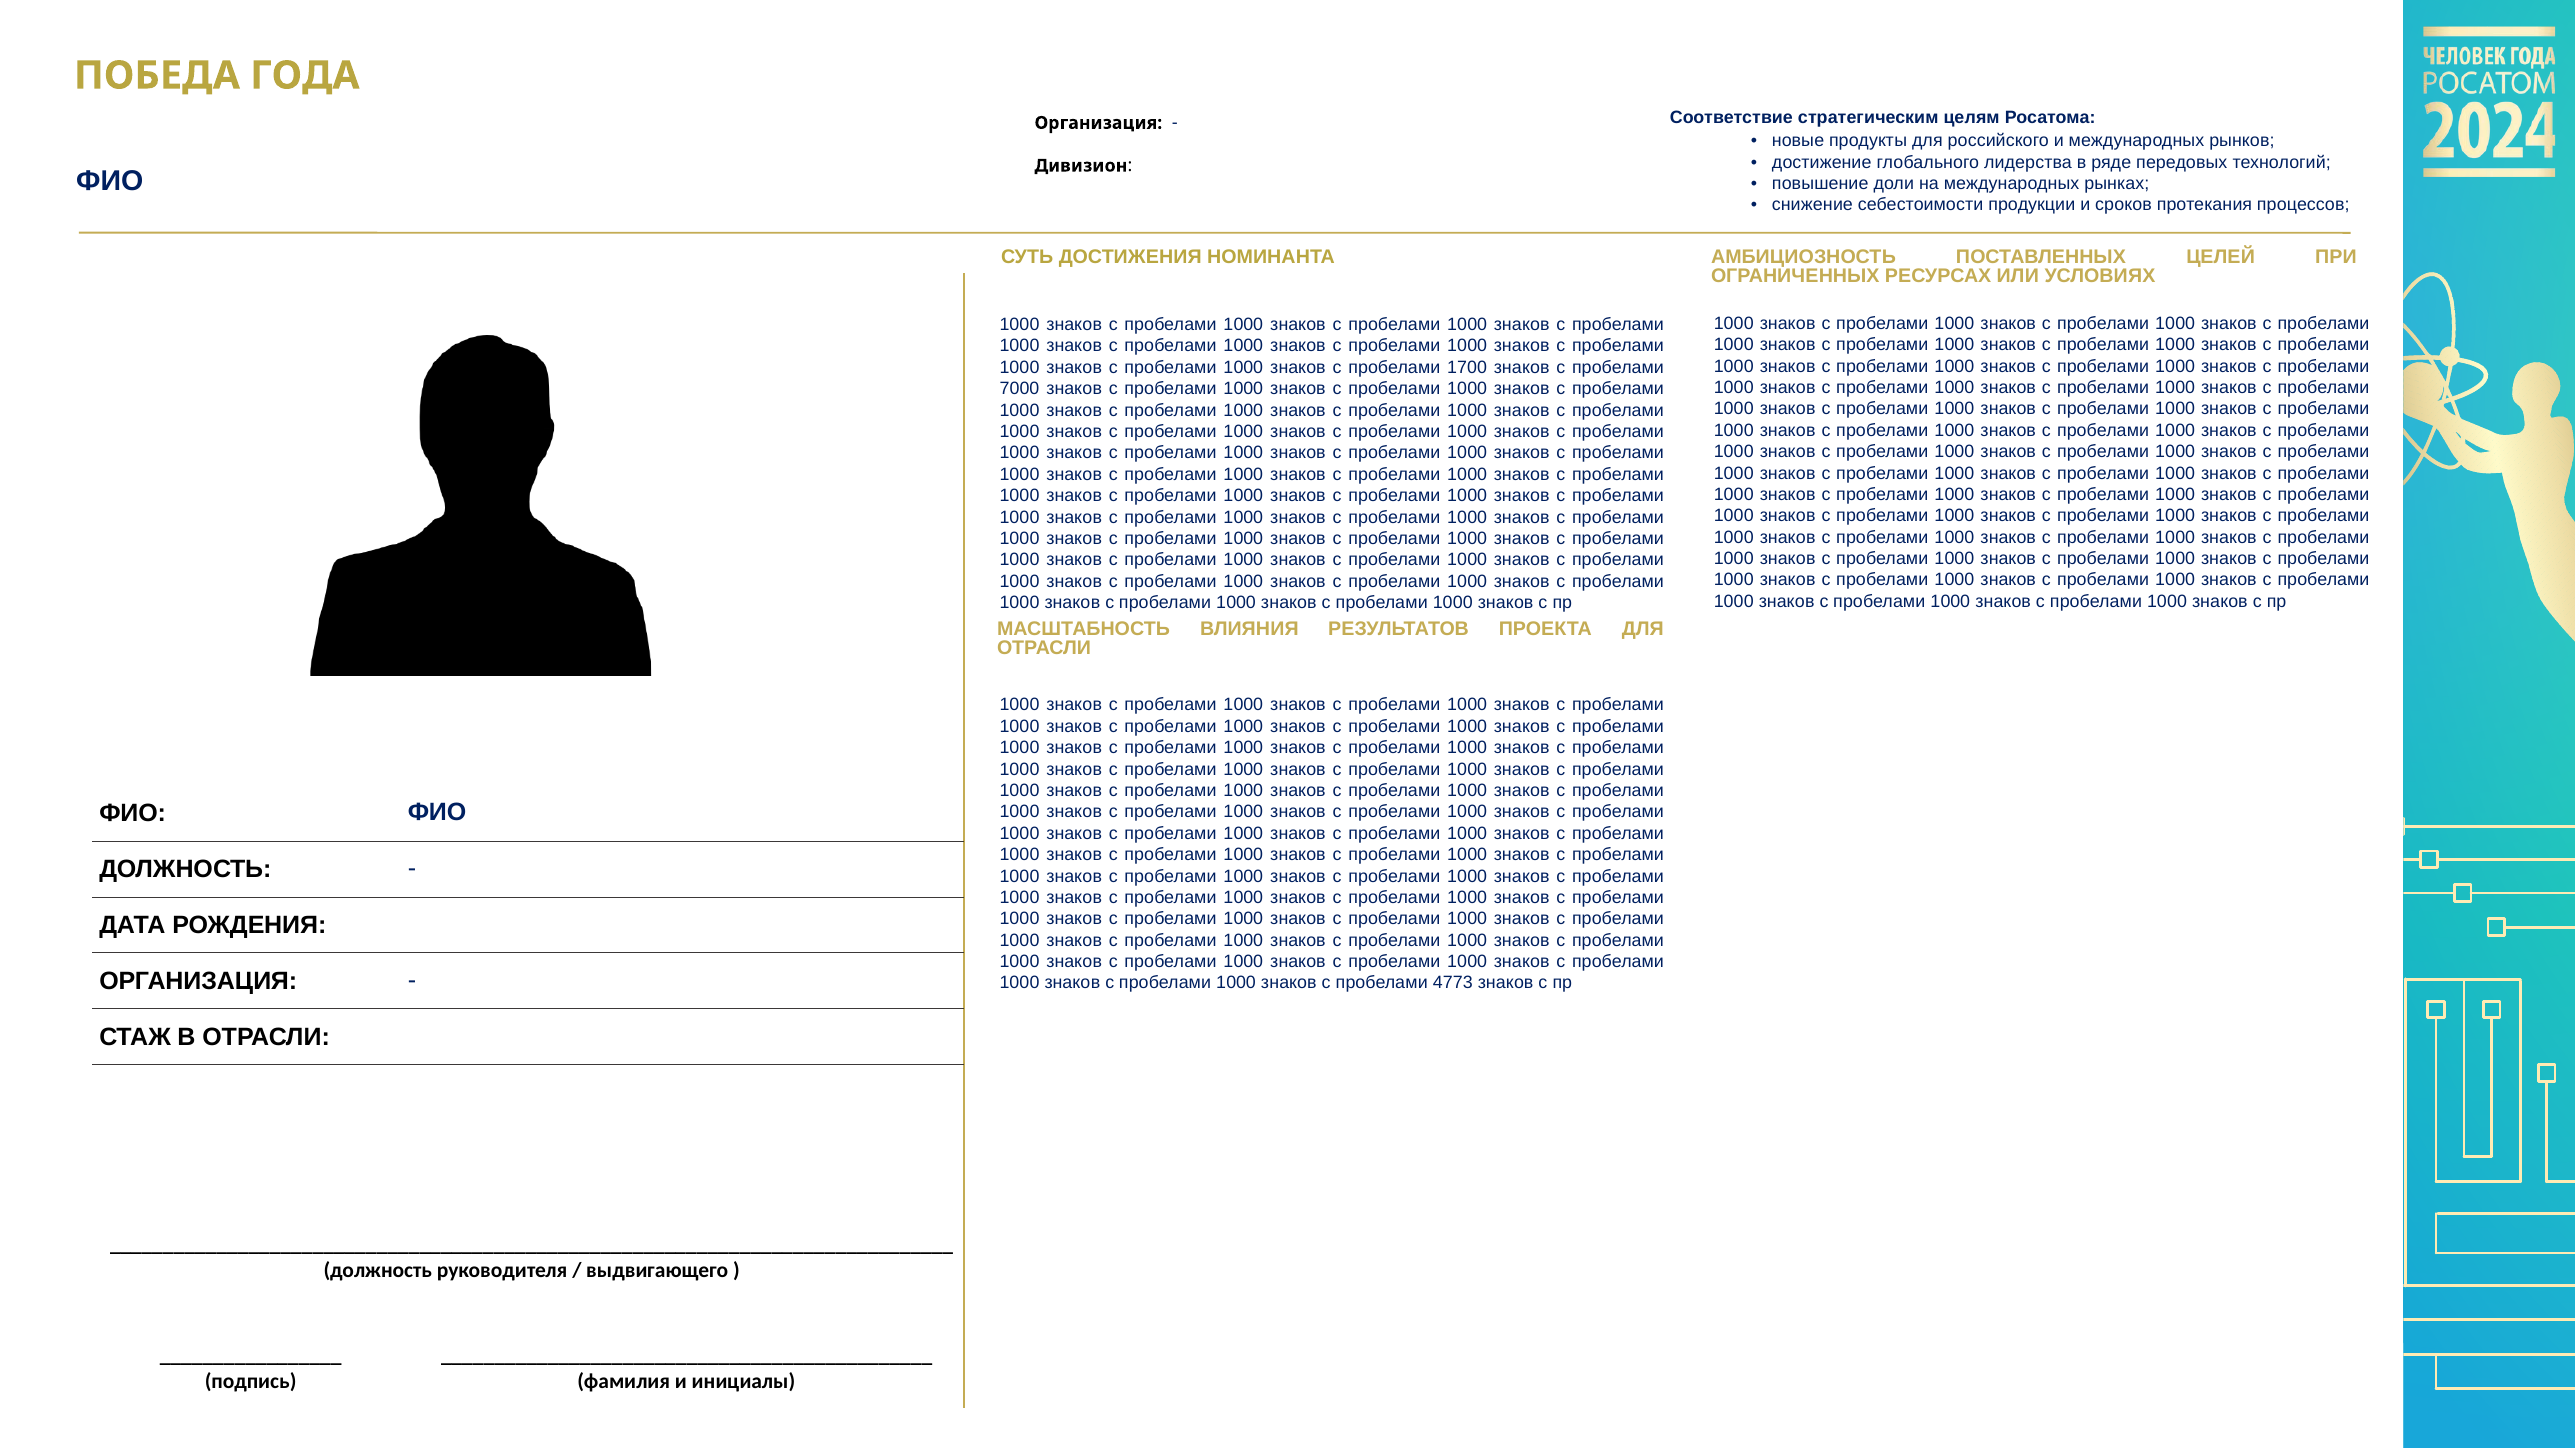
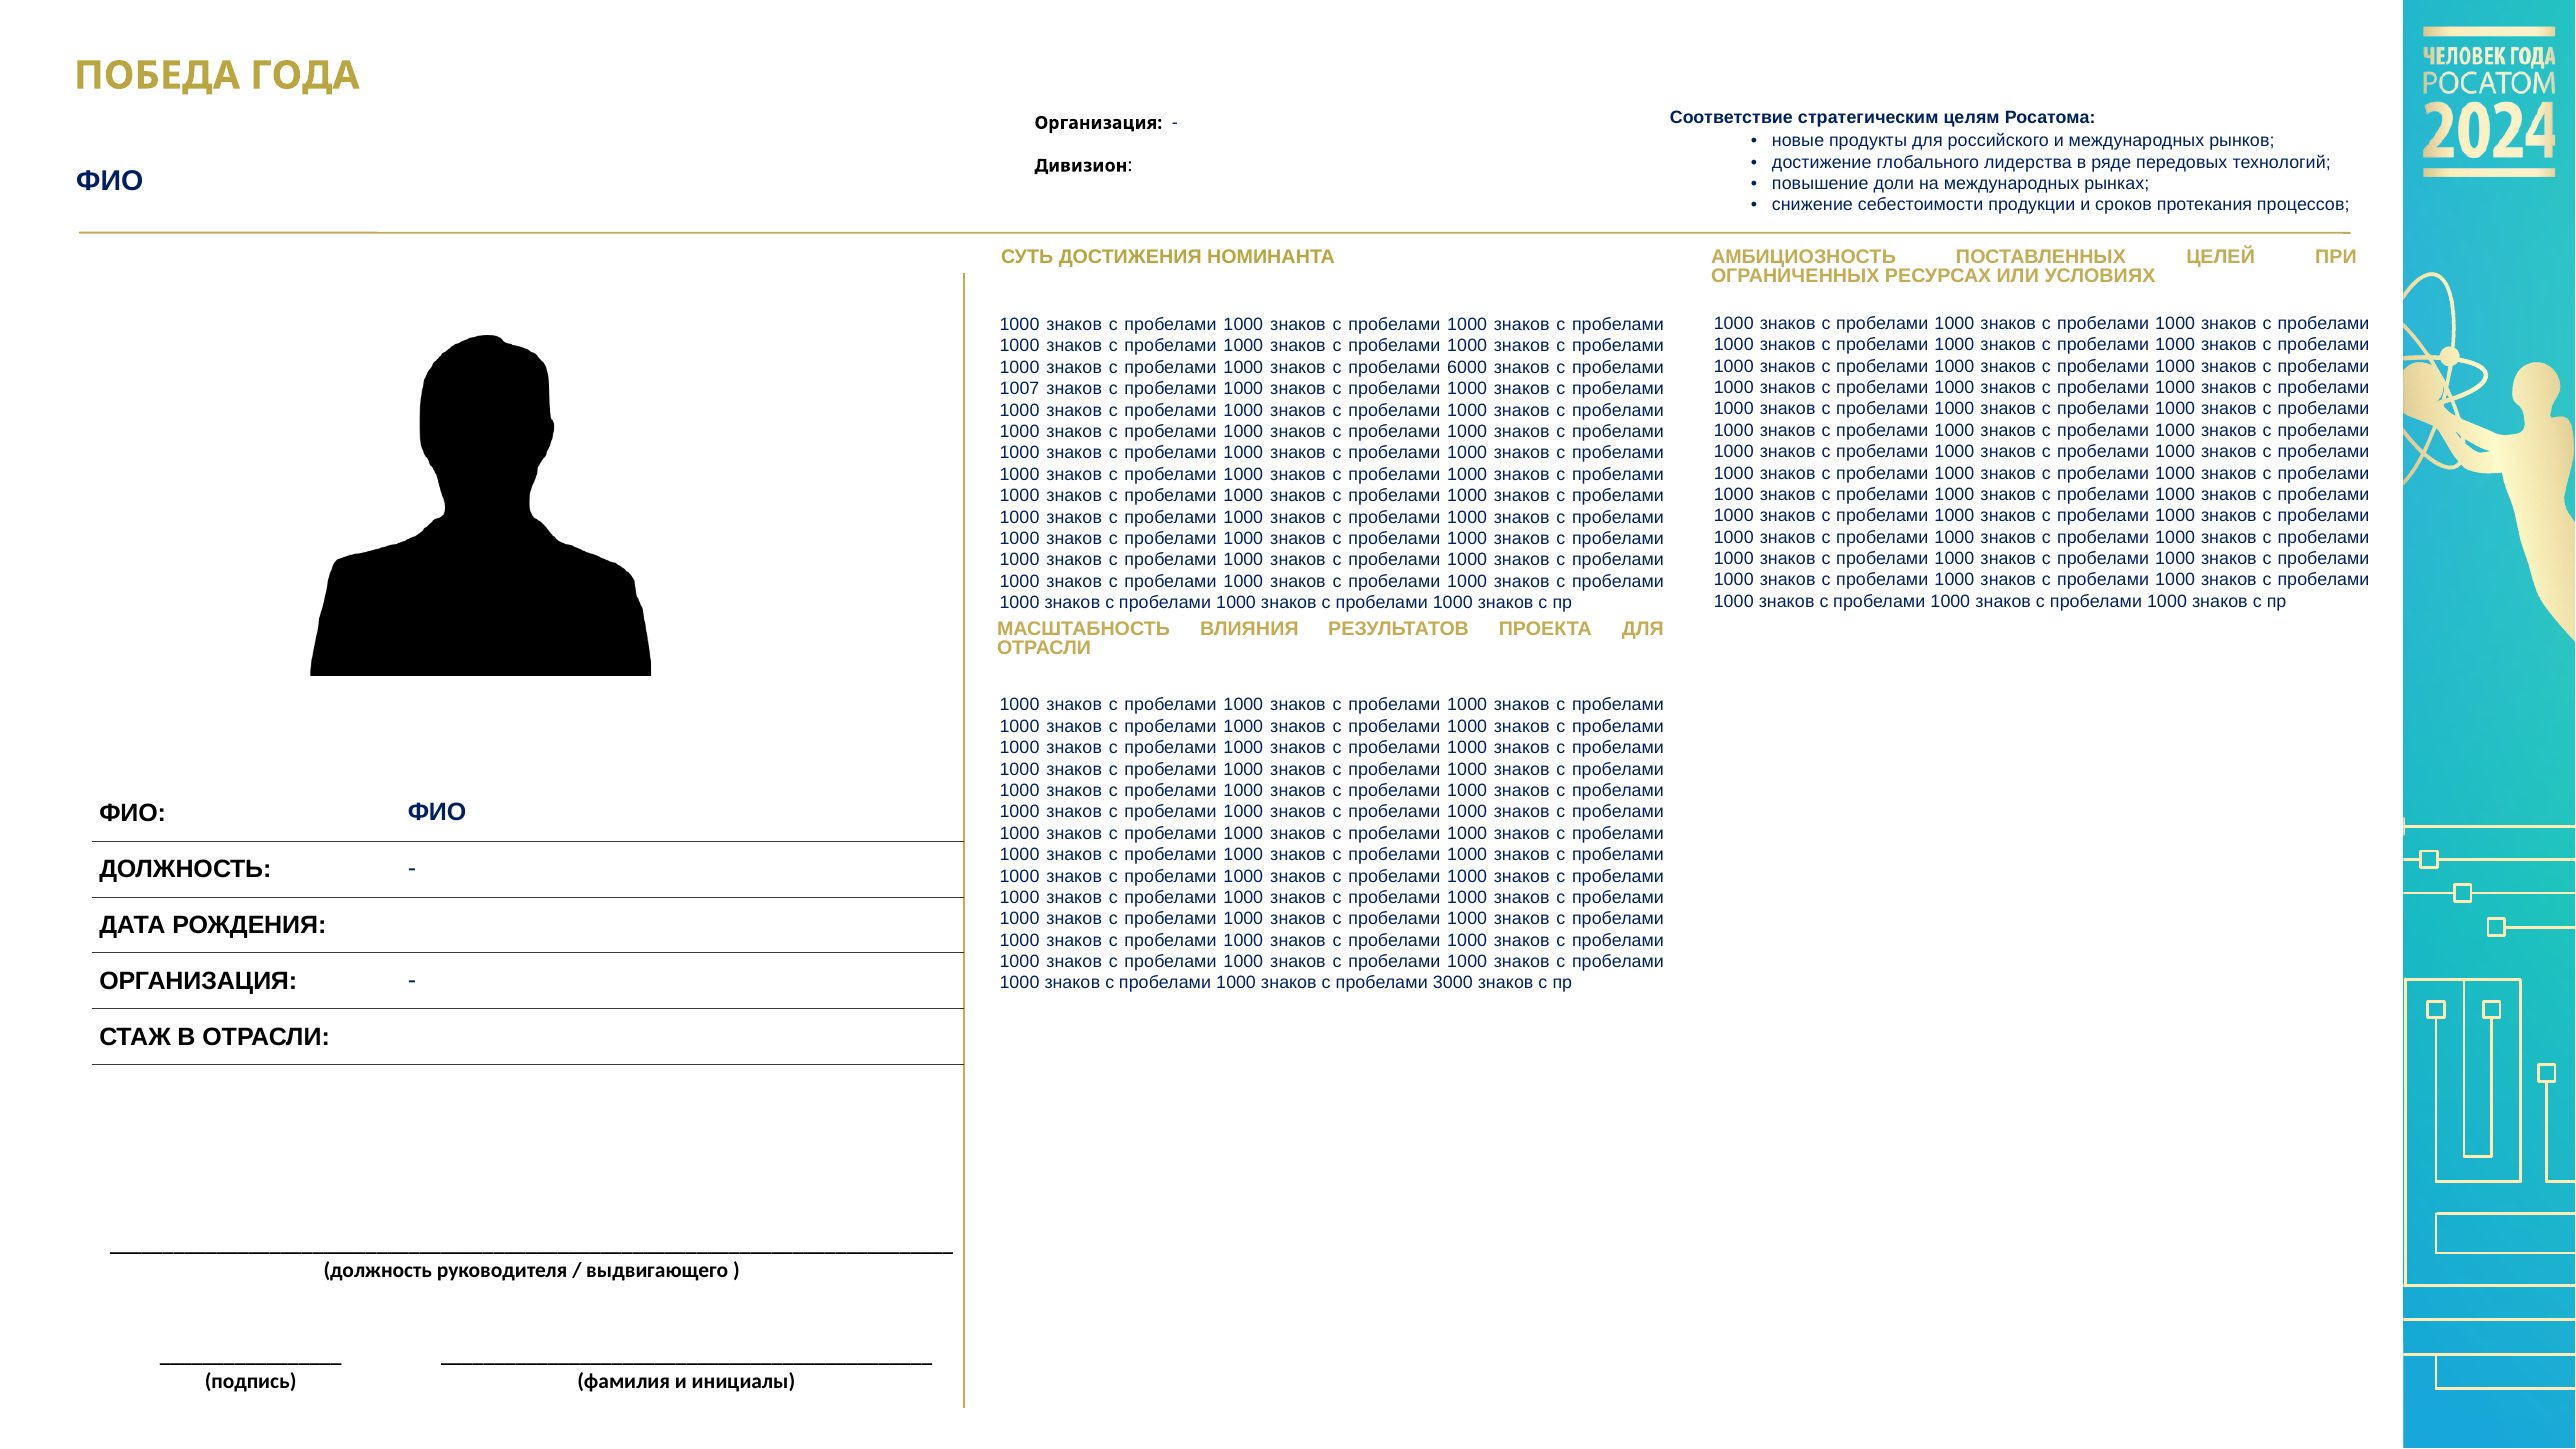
1700: 1700 -> 6000
7000: 7000 -> 1007
4773: 4773 -> 3000
